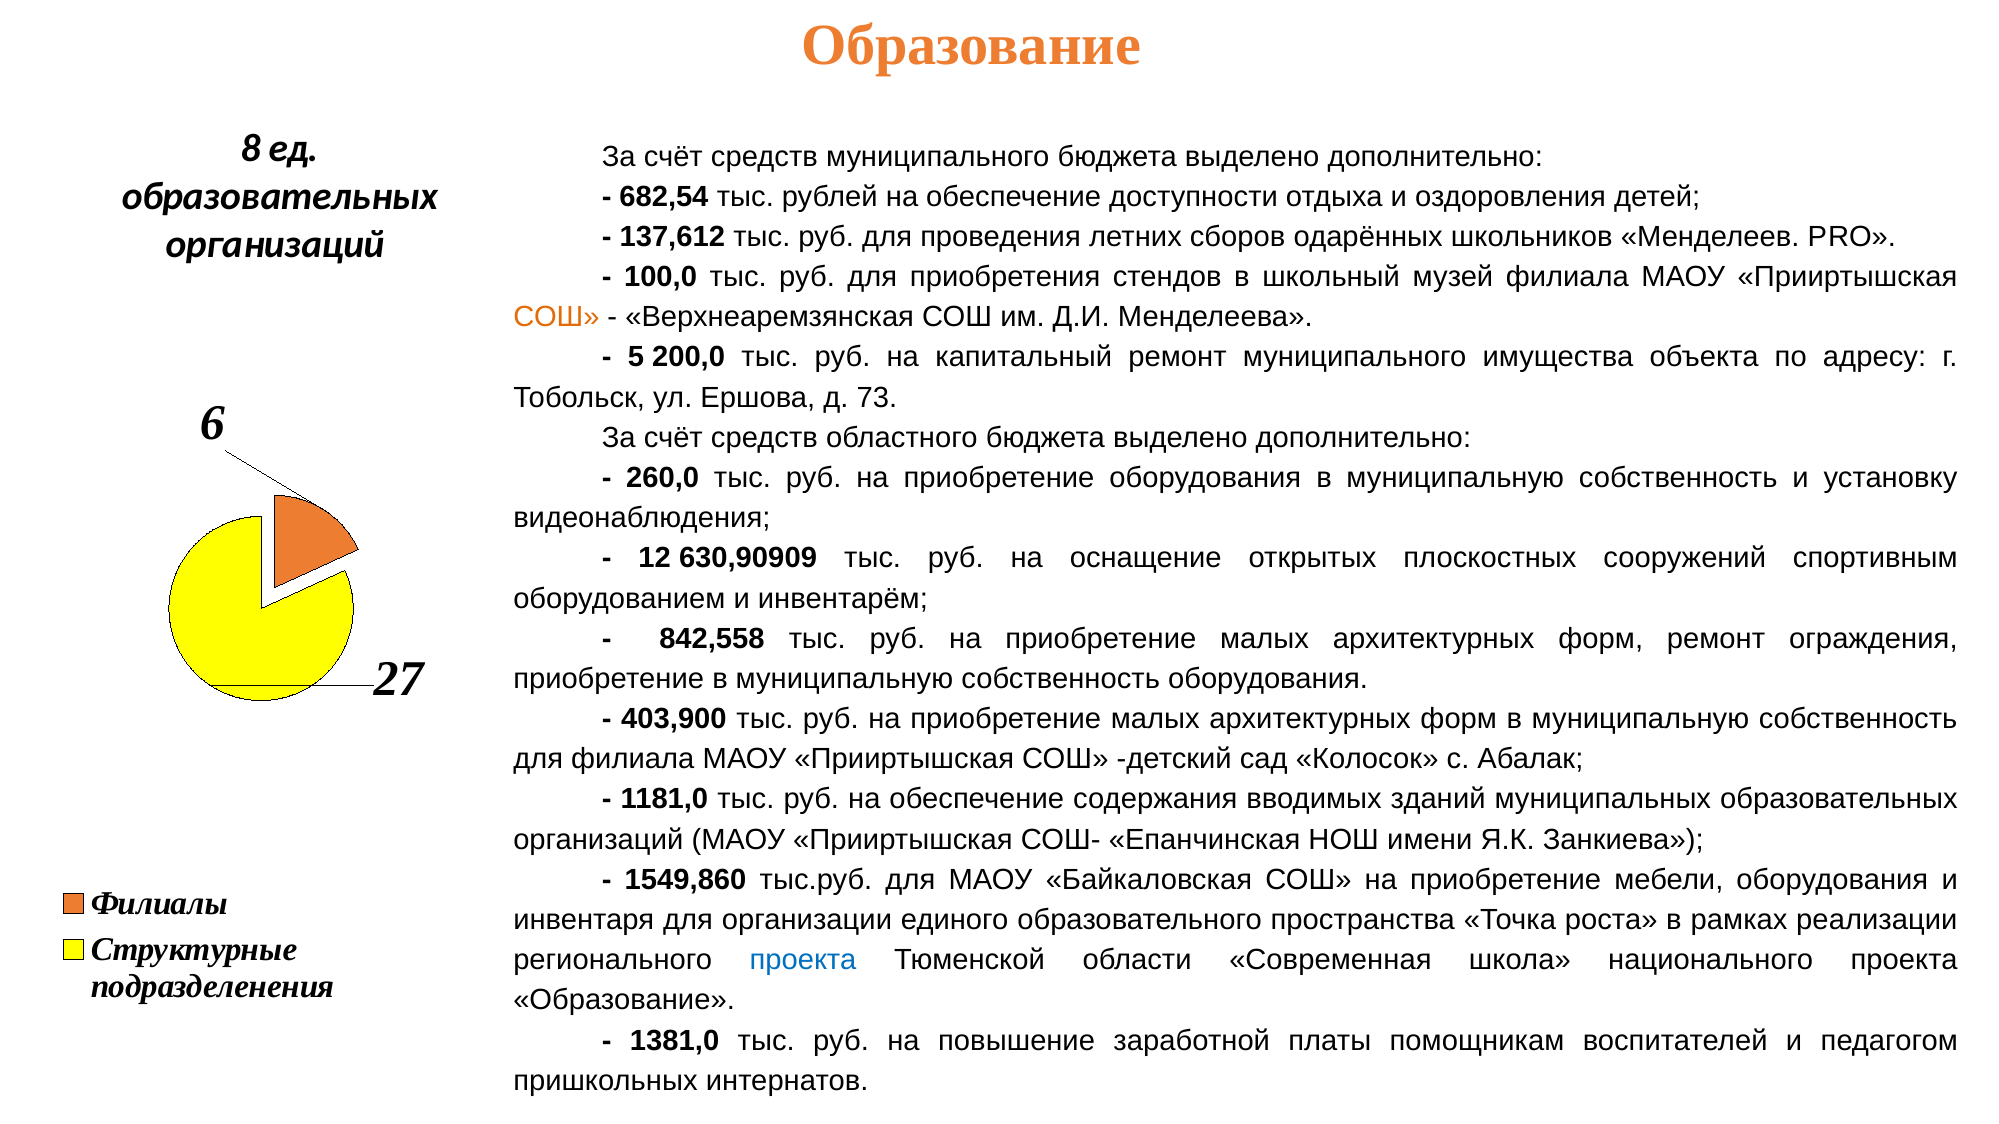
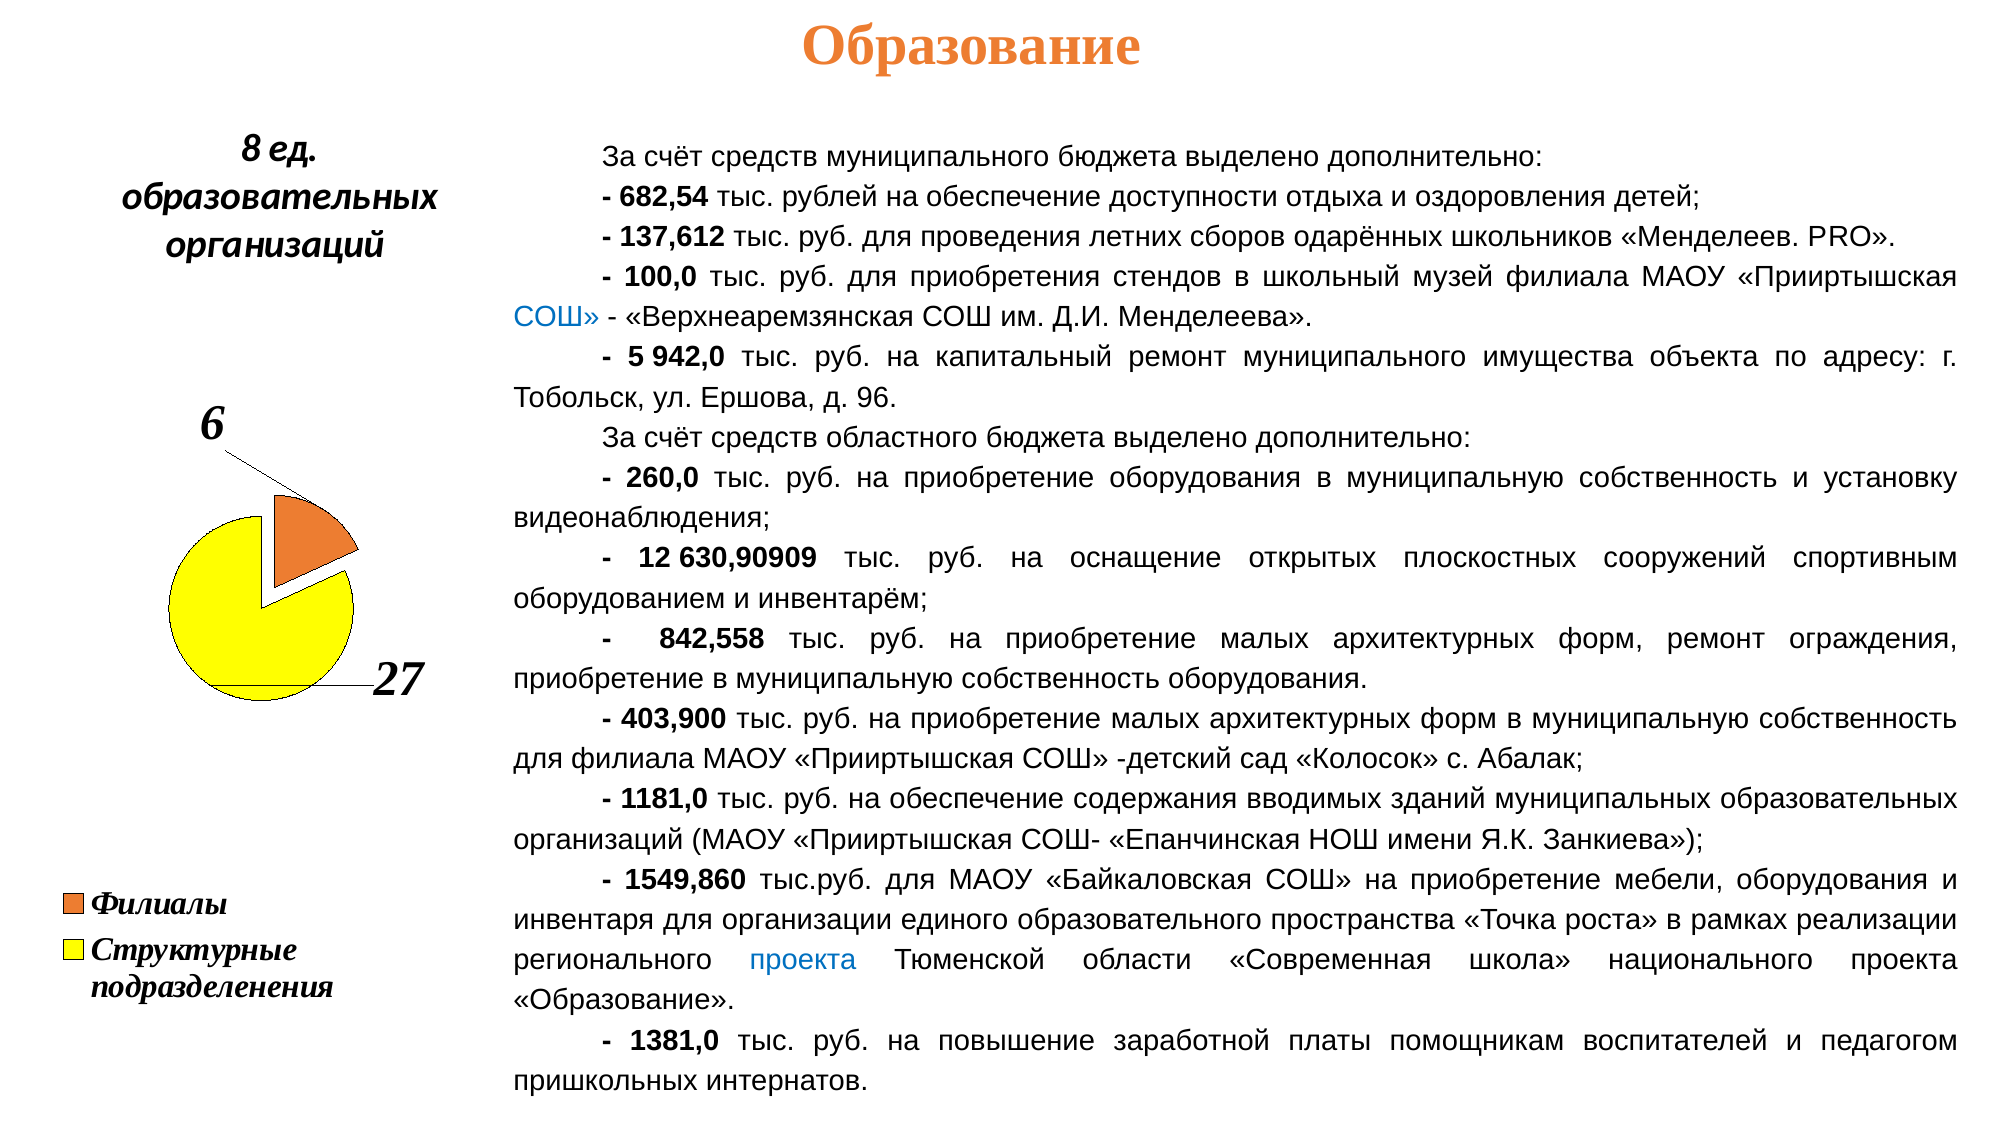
СОШ at (556, 317) colour: orange -> blue
200,0: 200,0 -> 942,0
73: 73 -> 96
